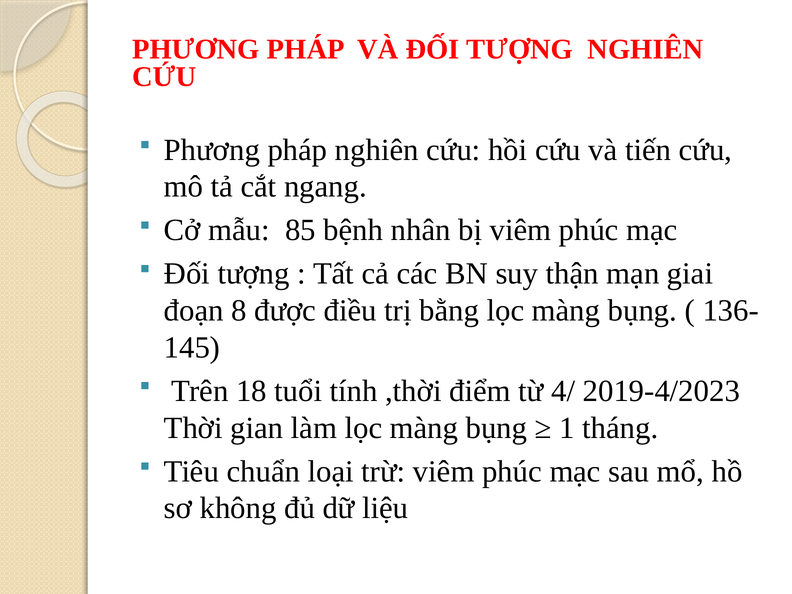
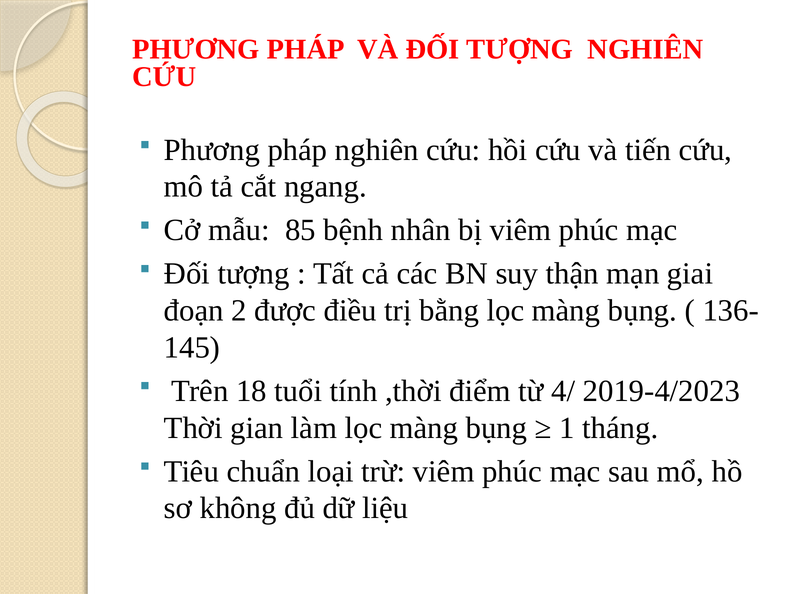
8: 8 -> 2
